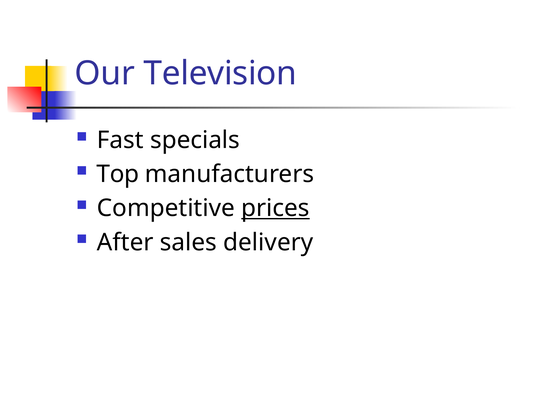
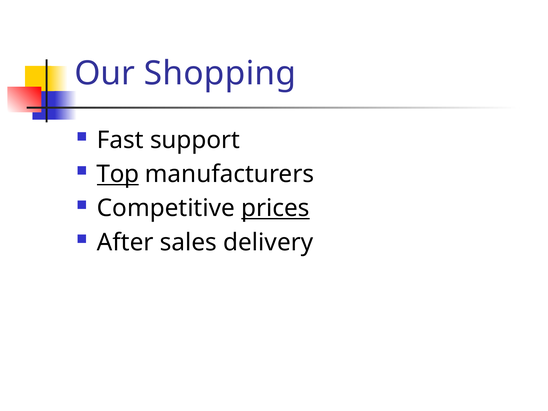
Television: Television -> Shopping
specials: specials -> support
Top underline: none -> present
